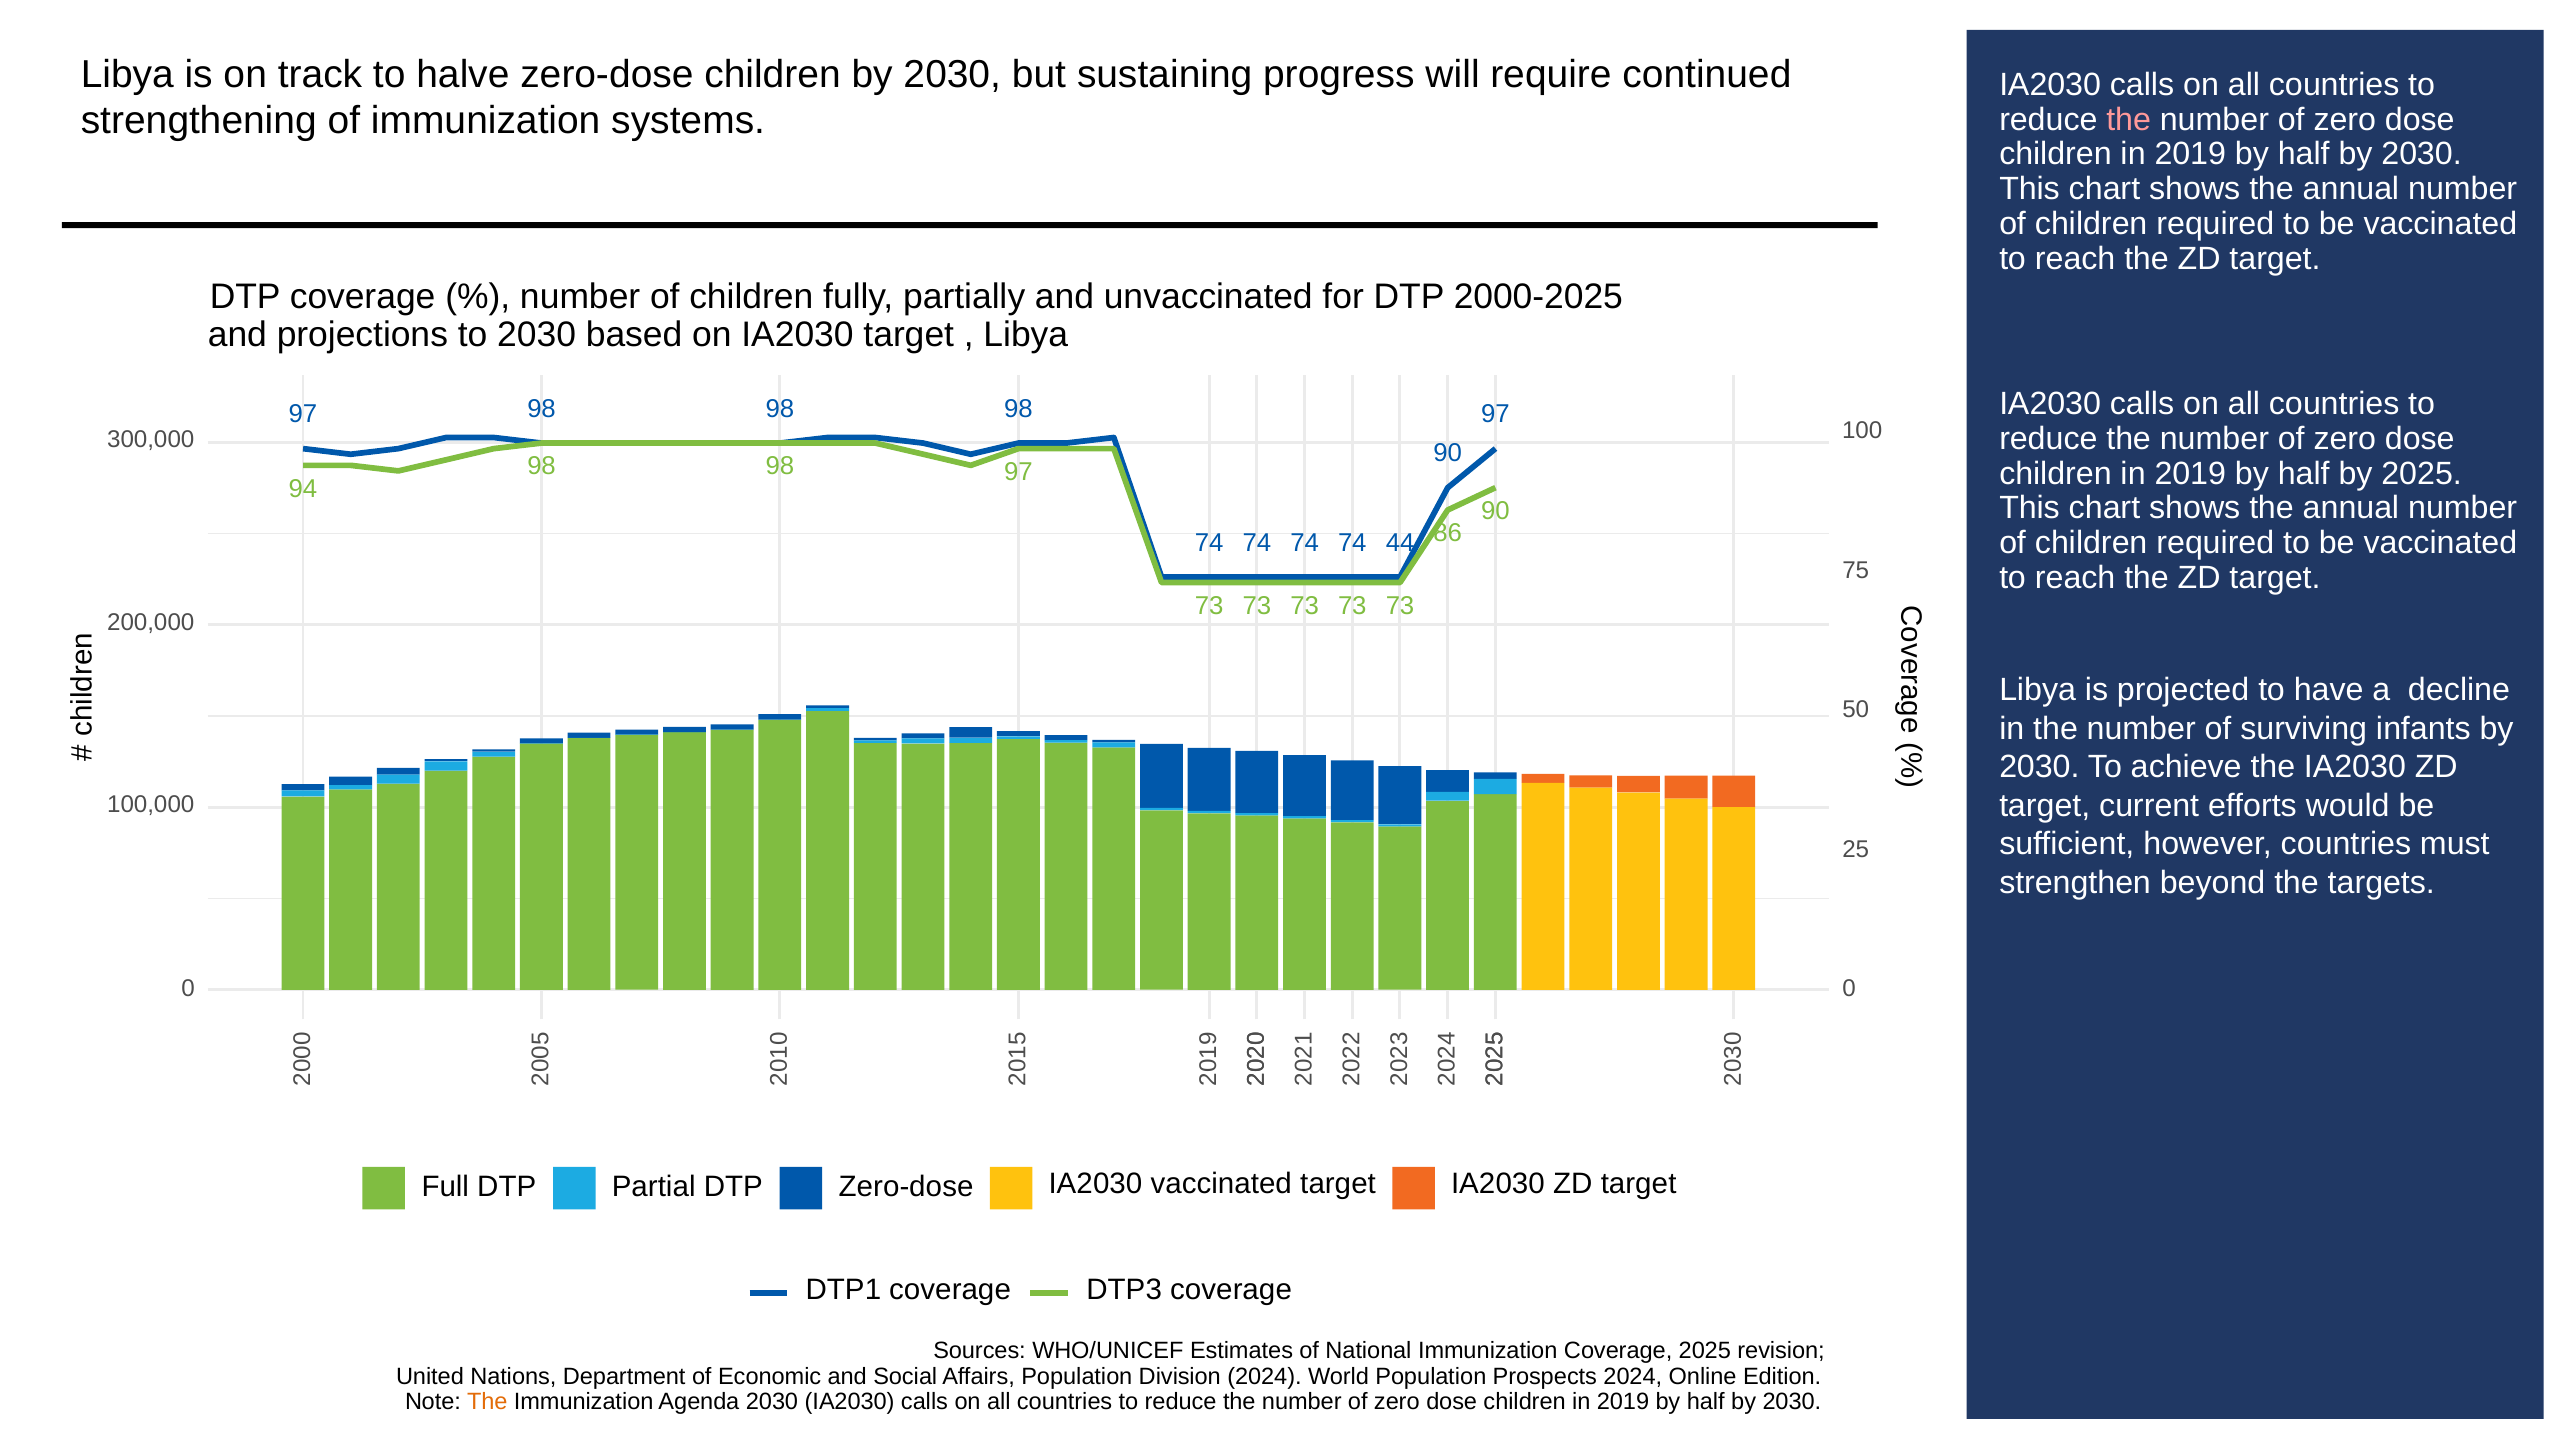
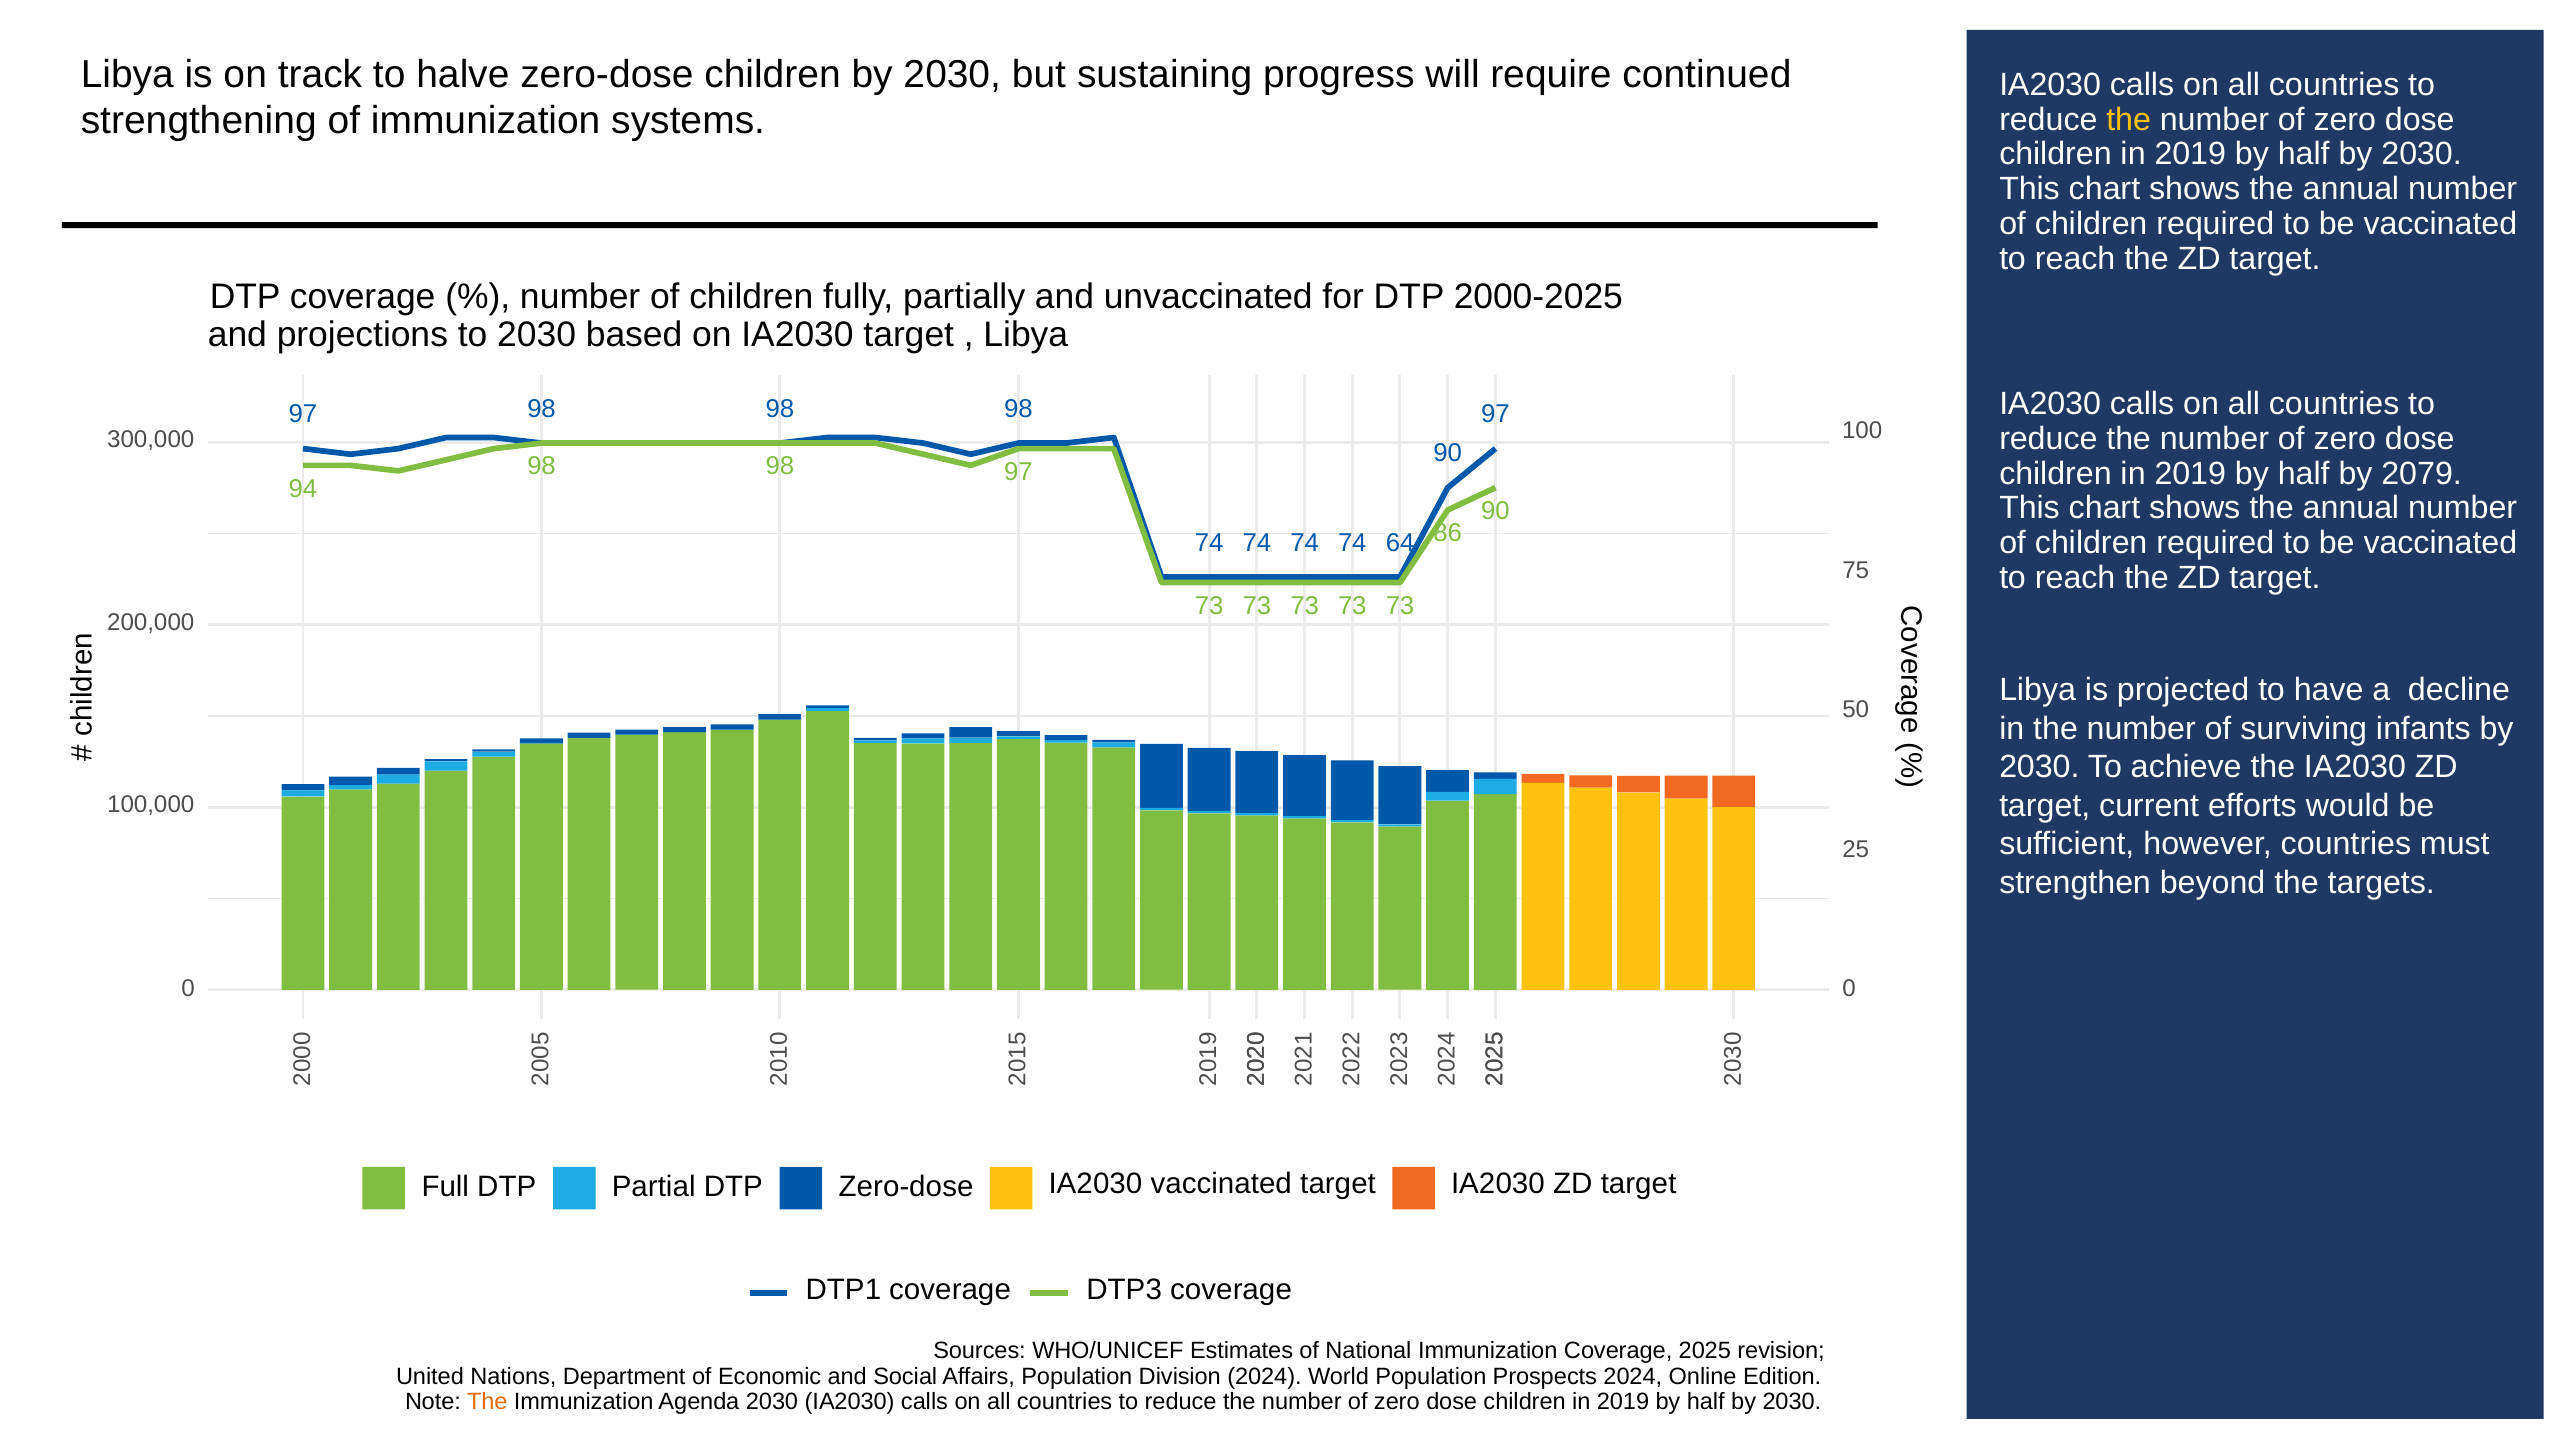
the at (2129, 119) colour: pink -> yellow
by 2025: 2025 -> 2079
44: 44 -> 64
